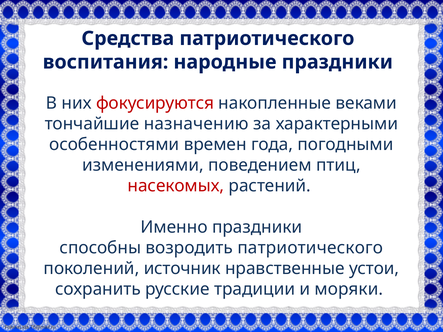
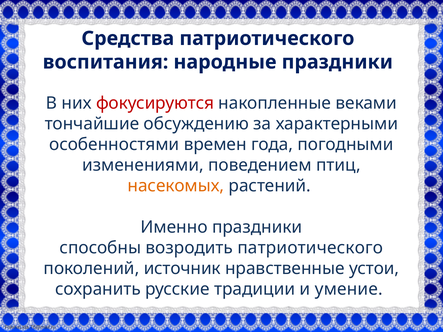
назначению: назначению -> обсуждению
насекомых colour: red -> orange
моряки: моряки -> умение
